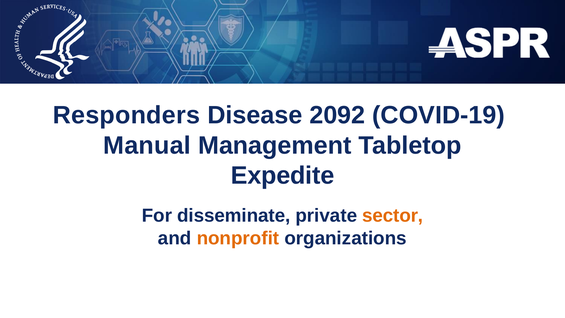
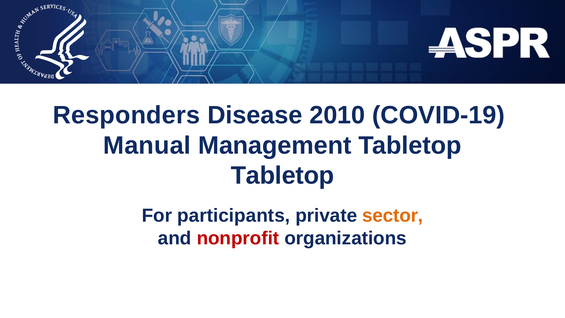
2092: 2092 -> 2010
Expedite at (283, 176): Expedite -> Tabletop
disseminate: disseminate -> participants
nonprofit colour: orange -> red
